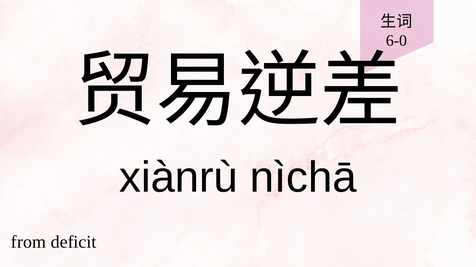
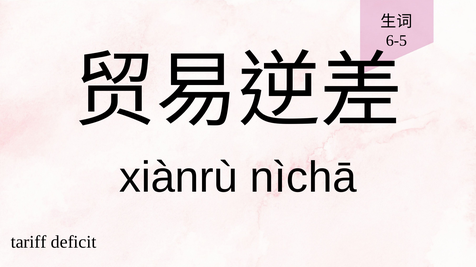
6-0: 6-0 -> 6-5
from: from -> tariff
